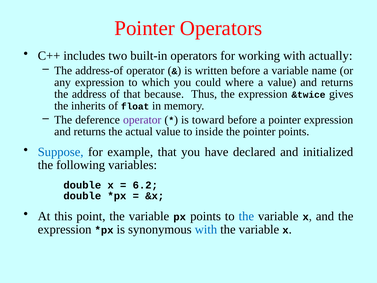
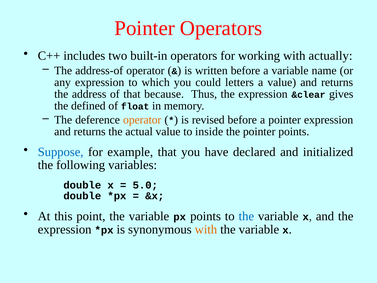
where: where -> letters
&twice: &twice -> &clear
inherits: inherits -> defined
operator at (142, 120) colour: purple -> orange
toward: toward -> revised
6.2: 6.2 -> 5.0
with at (206, 229) colour: blue -> orange
